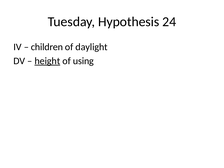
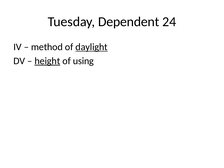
Hypothesis: Hypothesis -> Dependent
children: children -> method
daylight underline: none -> present
